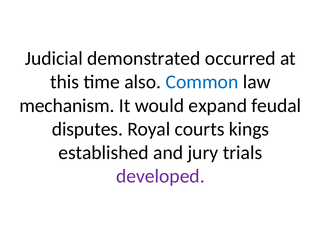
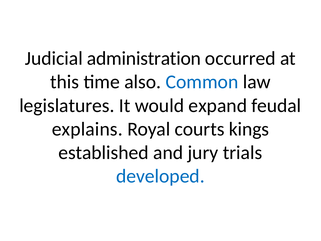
demonstrated: demonstrated -> administration
mechanism: mechanism -> legislatures
disputes: disputes -> explains
developed colour: purple -> blue
